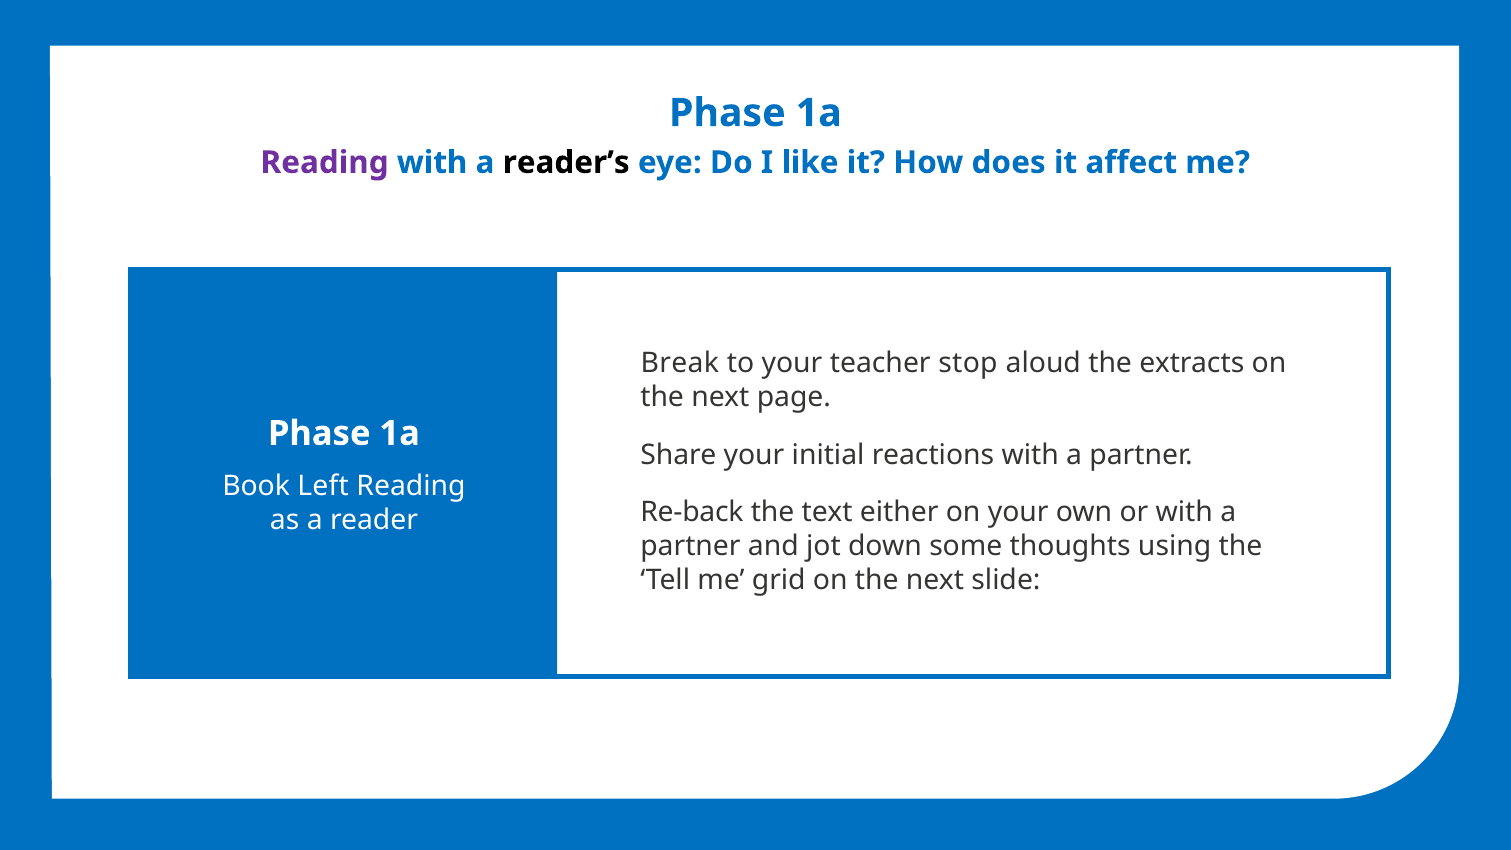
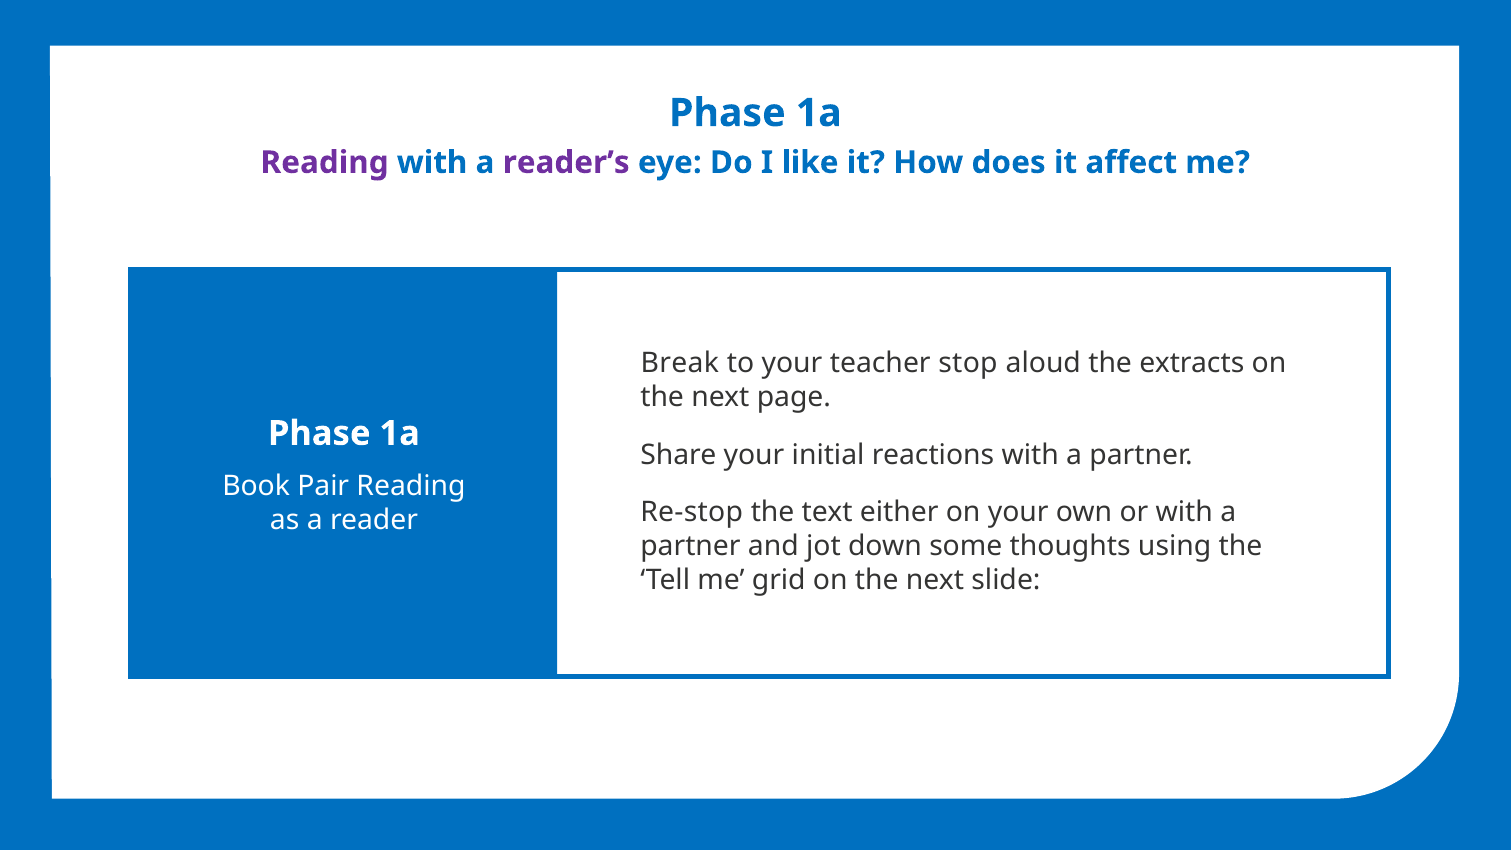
reader’s colour: black -> purple
Left: Left -> Pair
Re-back: Re-back -> Re-stop
